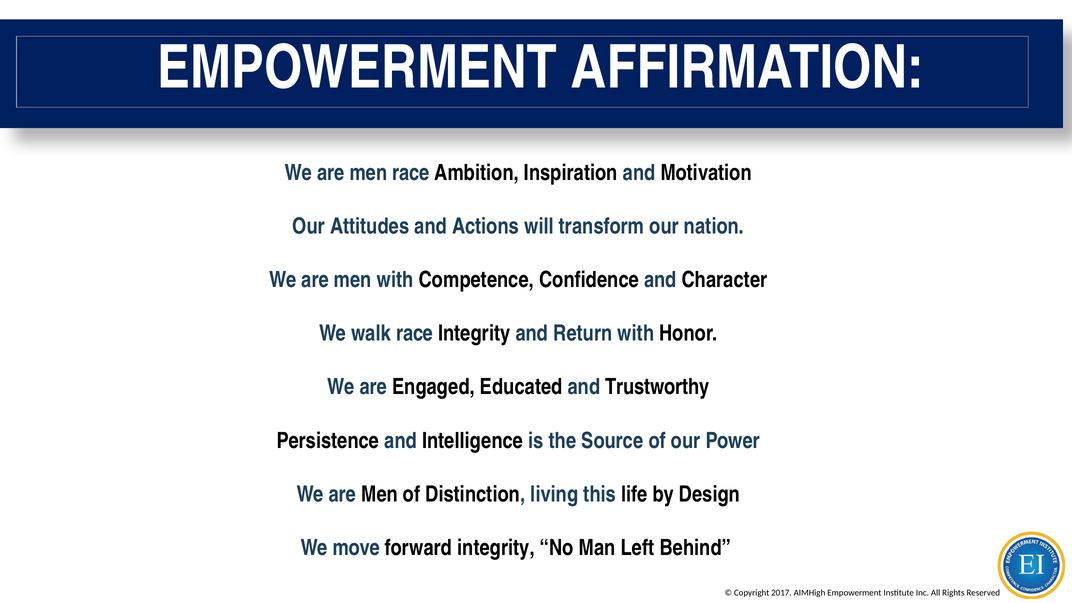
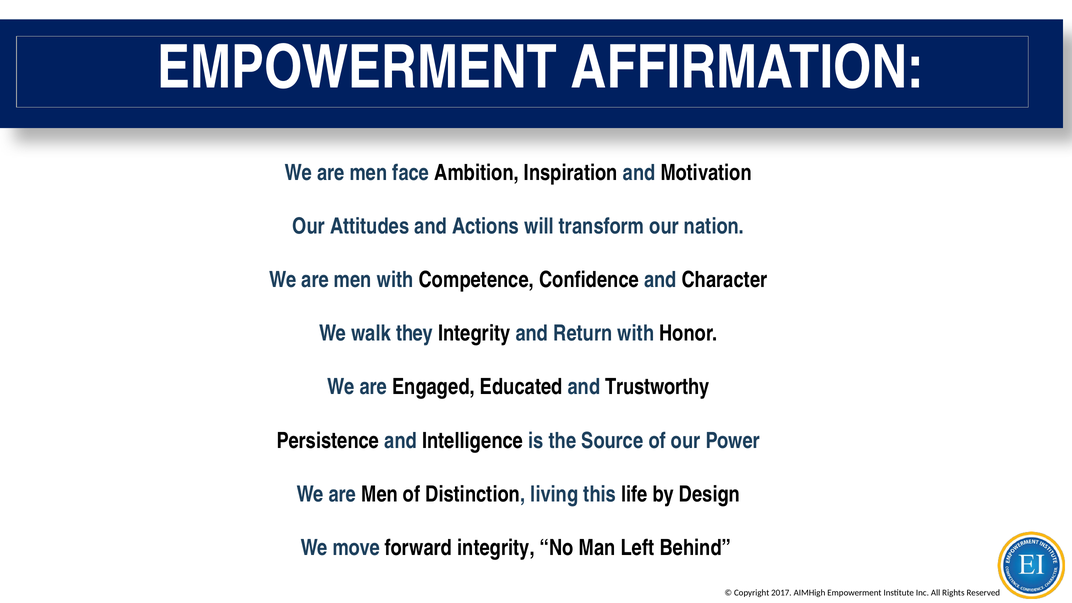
men race: race -> face
walk race: race -> they
